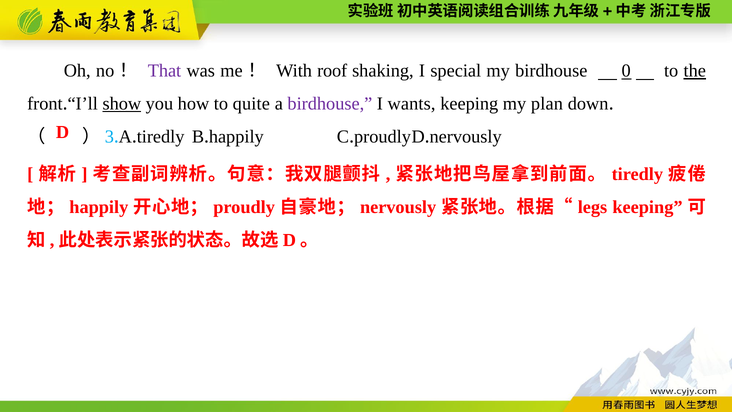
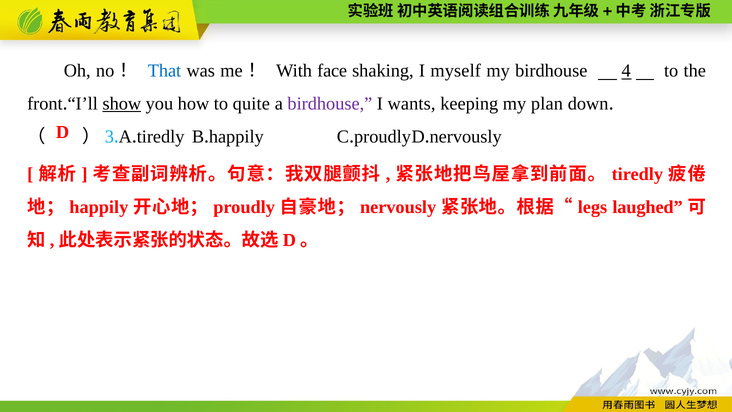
That colour: purple -> blue
roof: roof -> face
special: special -> myself
0: 0 -> 4
the underline: present -> none
legs keeping: keeping -> laughed
